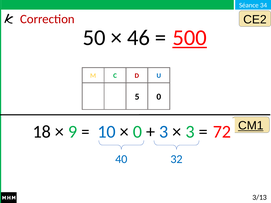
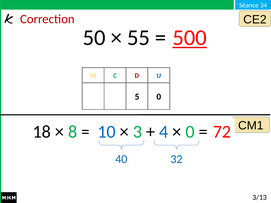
46: 46 -> 55
CM1 underline: present -> none
9: 9 -> 8
0 at (137, 132): 0 -> 3
3 at (164, 132): 3 -> 4
3 at (190, 132): 3 -> 0
